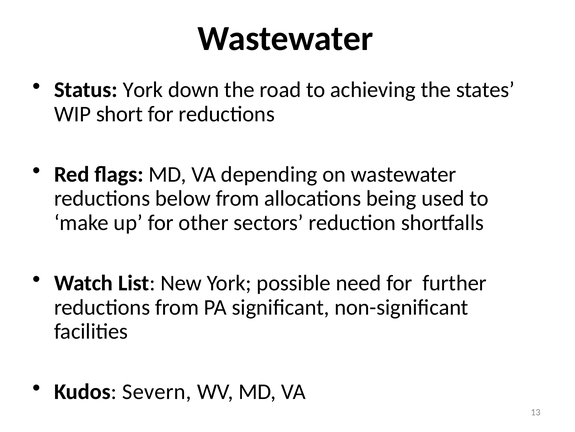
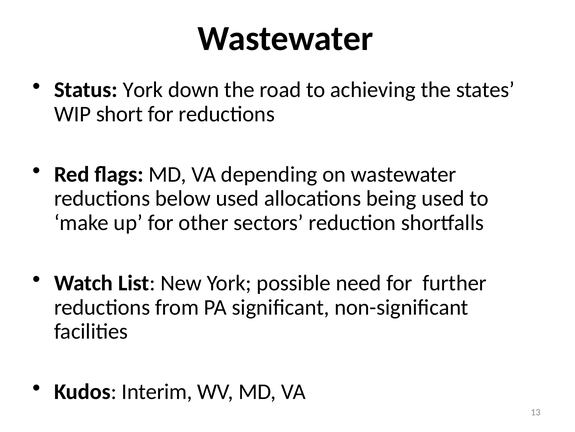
below from: from -> used
Severn: Severn -> Interim
